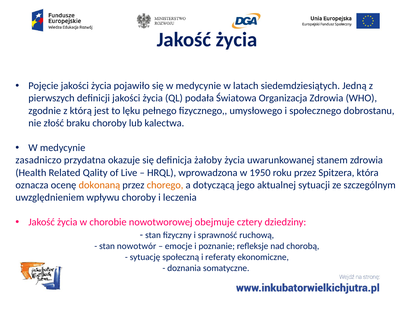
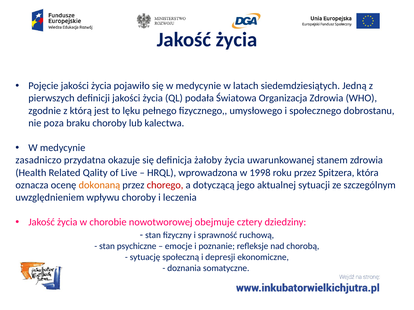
złość: złość -> poza
1950: 1950 -> 1998
chorego colour: orange -> red
nowotwór: nowotwór -> psychiczne
referaty: referaty -> depresji
